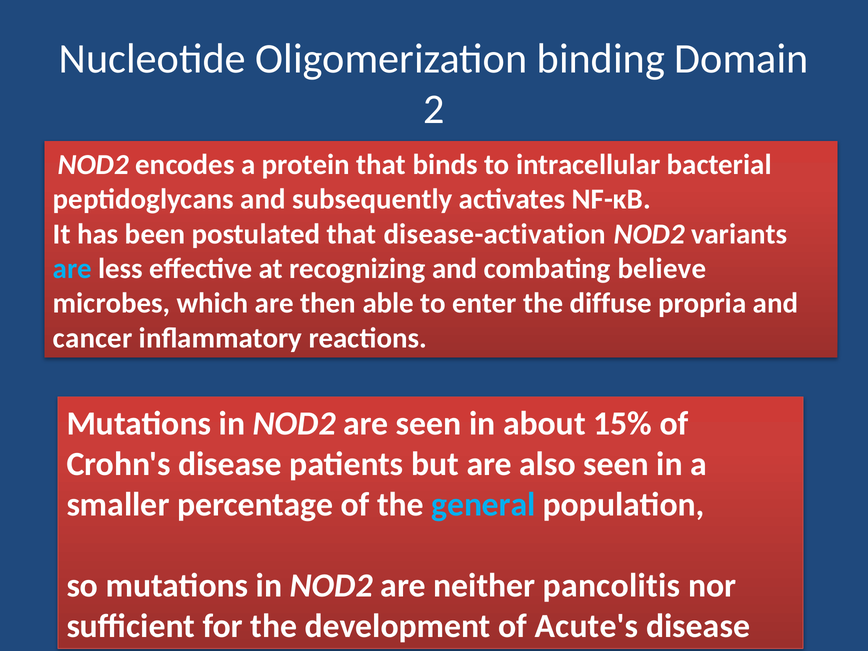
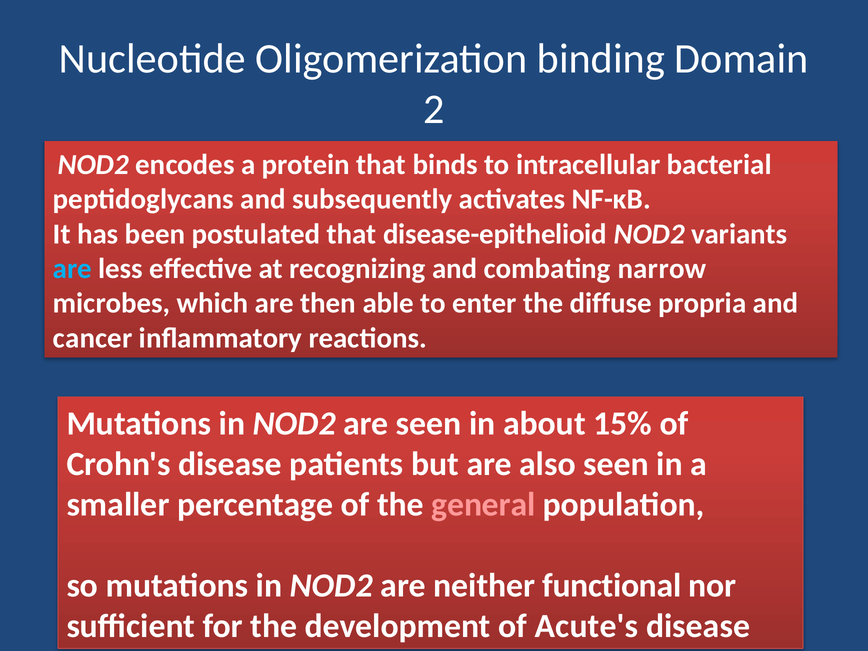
disease-activation: disease-activation -> disease-epithelioid
believe: believe -> narrow
general colour: light blue -> pink
pancolitis: pancolitis -> functional
